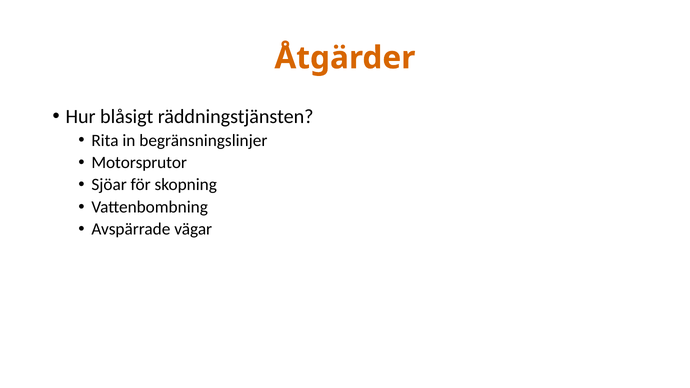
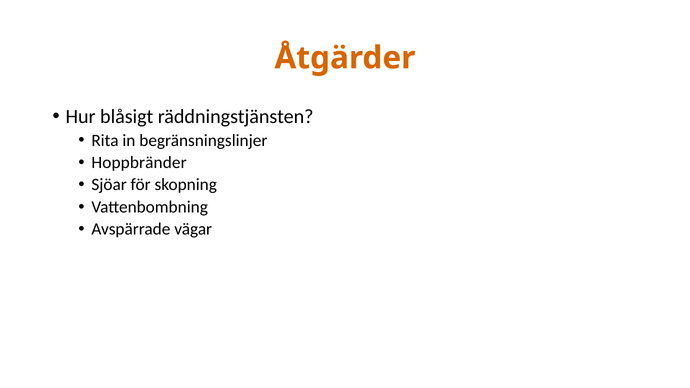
Motorsprutor: Motorsprutor -> Hoppbränder
